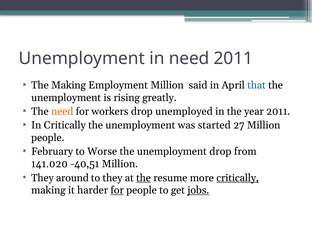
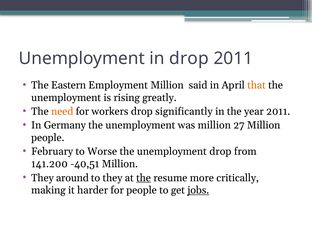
in need: need -> drop
The Making: Making -> Eastern
that colour: blue -> orange
unemployed: unemployed -> significantly
In Critically: Critically -> Germany
was started: started -> million
141.020: 141.020 -> 141.200
critically at (238, 178) underline: present -> none
for at (117, 190) underline: present -> none
